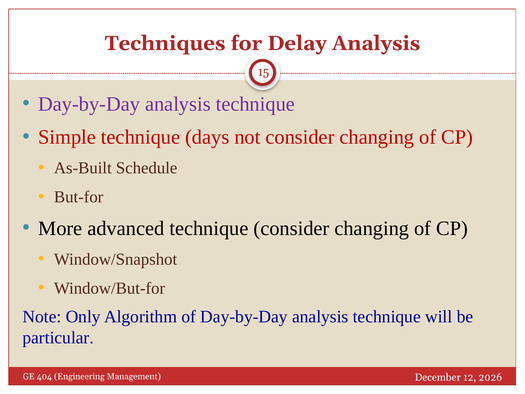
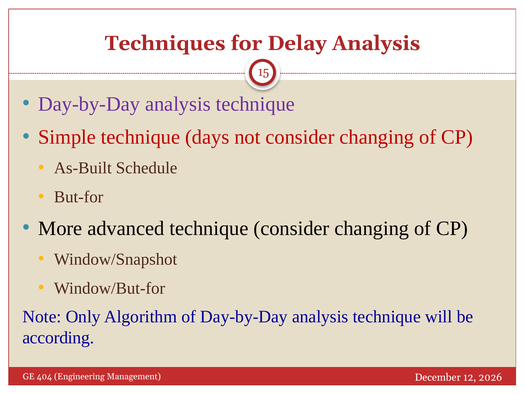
particular: particular -> according
